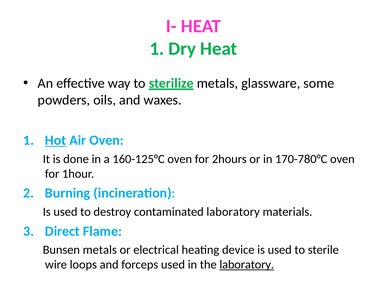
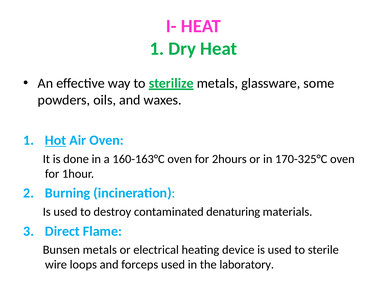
160-125°C: 160-125°C -> 160-163°C
170-780°C: 170-780°C -> 170-325°C
contaminated laboratory: laboratory -> denaturing
laboratory at (247, 265) underline: present -> none
